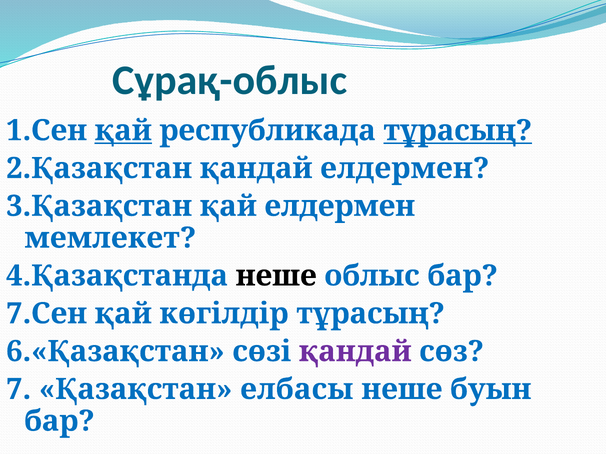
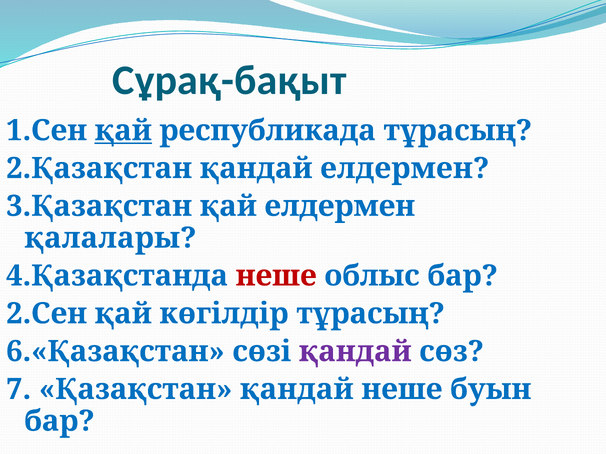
Сұрақ-облыс: Сұрақ-облыс -> Сұрақ-бақыт
тұрасың at (458, 131) underline: present -> none
мемлекет: мемлекет -> қалалары
неше at (276, 276) colour: black -> red
7.Сен: 7.Сен -> 2.Сен
Қазақстан елбасы: елбасы -> қандай
